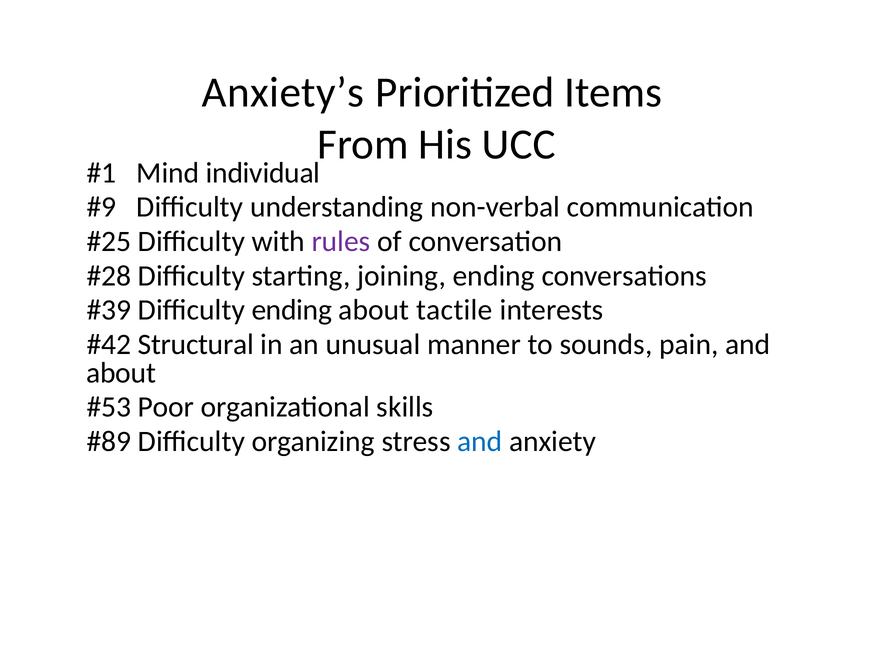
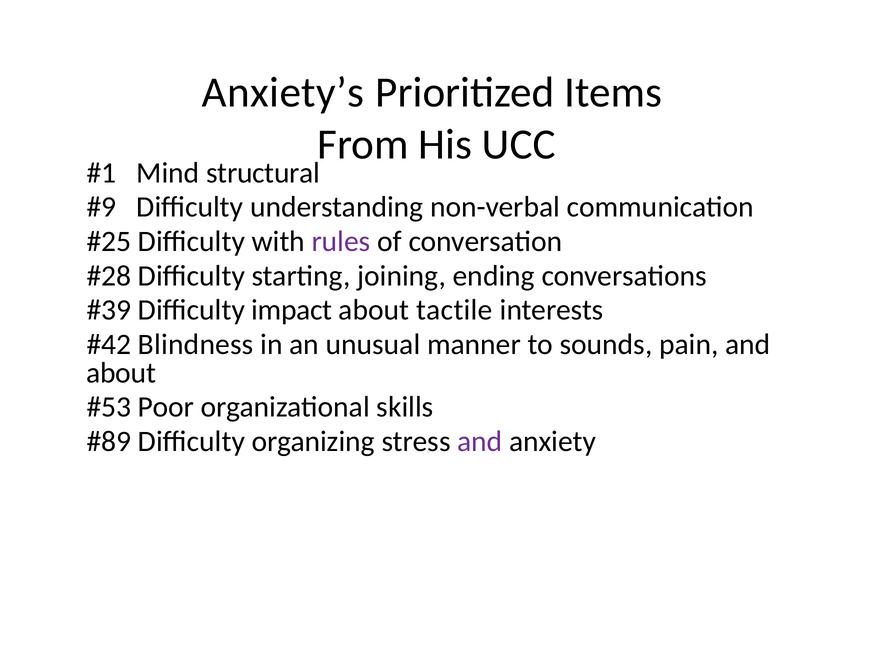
individual: individual -> structural
Difficulty ending: ending -> impact
Structural: Structural -> Blindness
and at (480, 442) colour: blue -> purple
